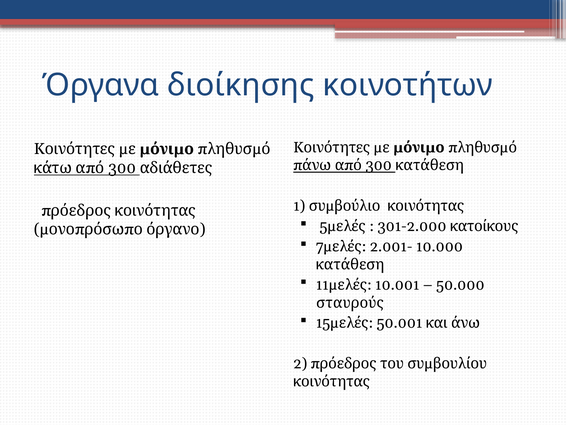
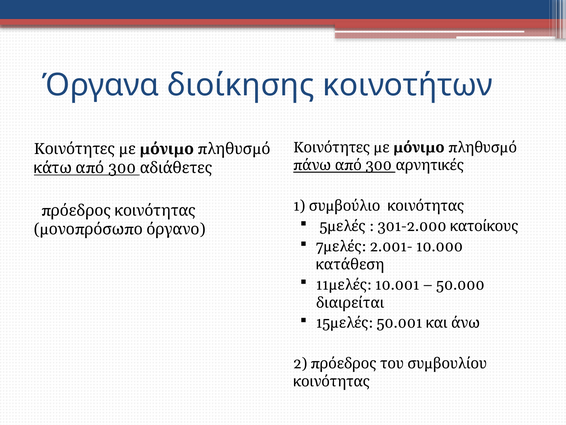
κατάθεση at (430, 165): κατάθεση -> αρνητικές
σταυρούς: σταυρούς -> διαιρείται
